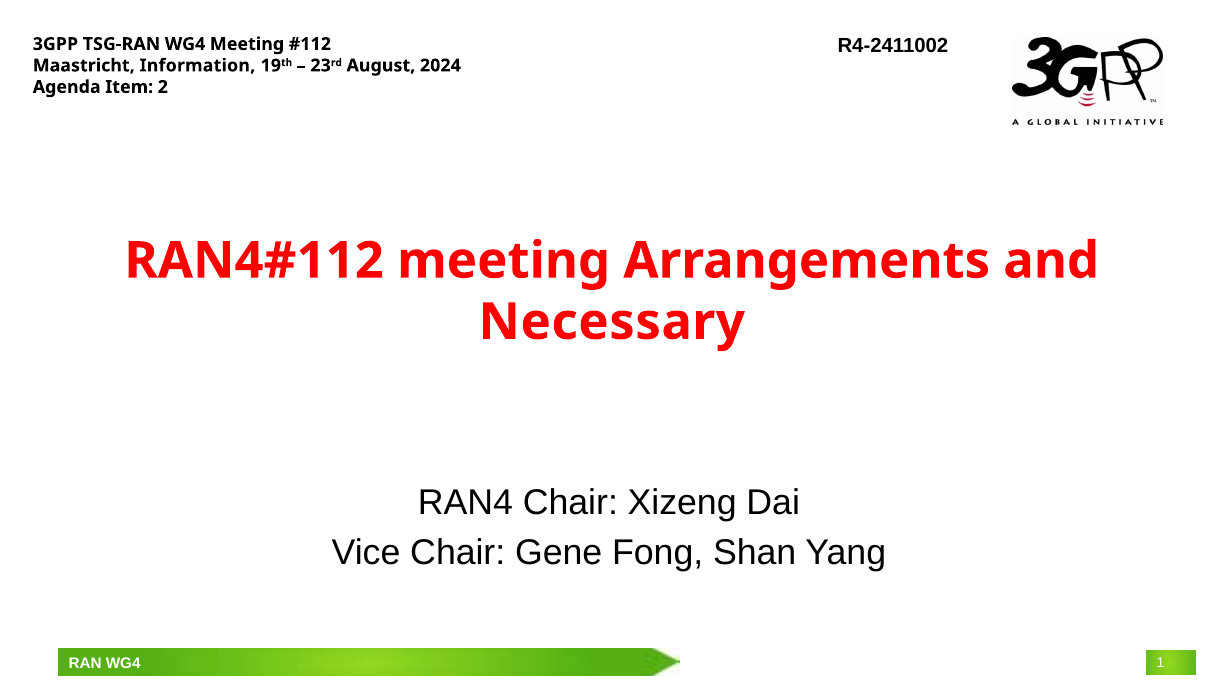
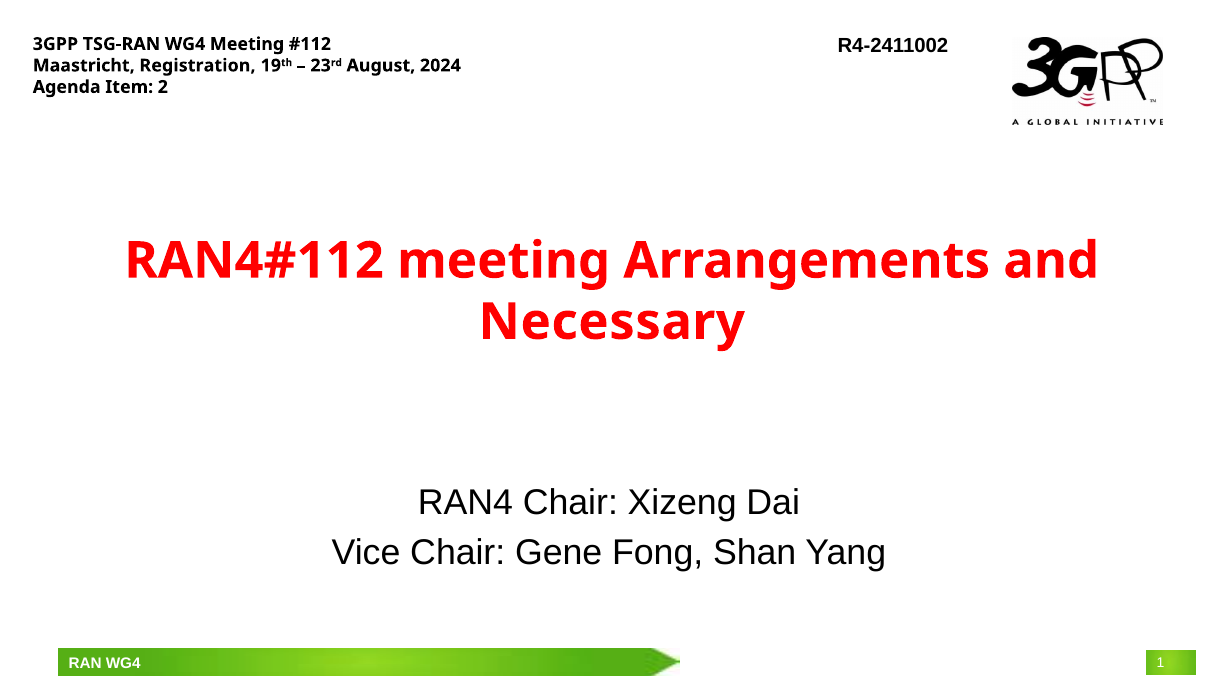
Information: Information -> Registration
